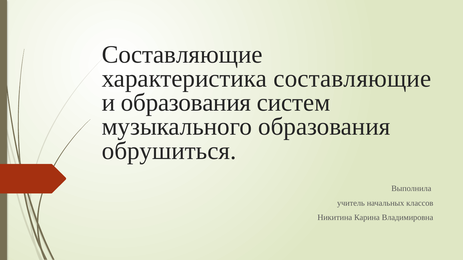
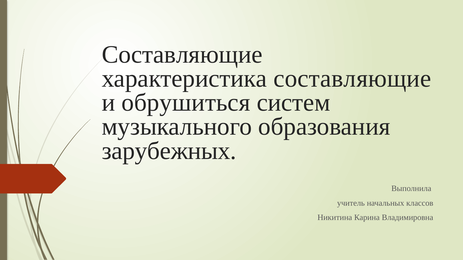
и образования: образования -> обрушиться
обрушиться: обрушиться -> зарубежных
